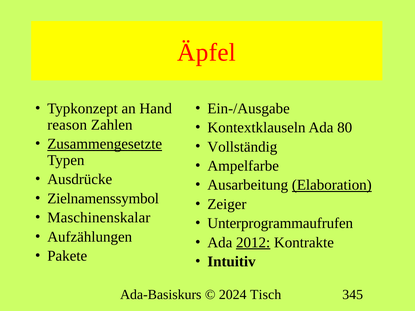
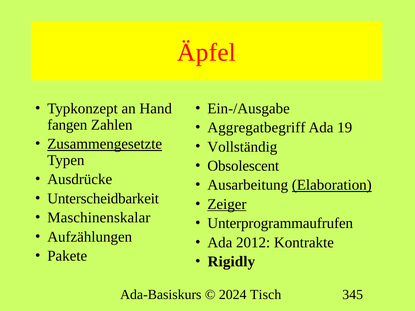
reason: reason -> fangen
Kontextklauseln: Kontextklauseln -> Aggregatbegriff
80: 80 -> 19
Ampelfarbe: Ampelfarbe -> Obsolescent
Zielnamenssymbol: Zielnamenssymbol -> Unterscheidbarkeit
Zeiger underline: none -> present
2012 underline: present -> none
Intuitiv: Intuitiv -> Rigidly
